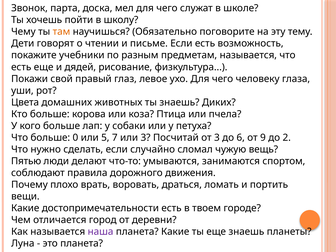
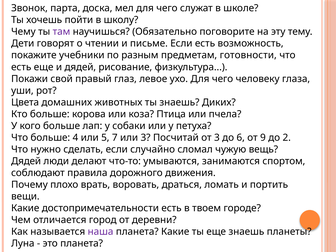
там colour: orange -> purple
предметам называется: называется -> готовности
0: 0 -> 4
Пятью at (26, 161): Пятью -> Дядей
